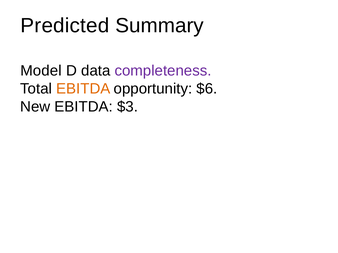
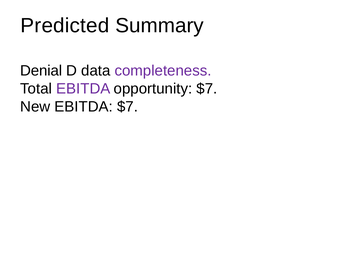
Model: Model -> Denial
EBITDA at (83, 89) colour: orange -> purple
opportunity $6: $6 -> $7
EBITDA $3: $3 -> $7
